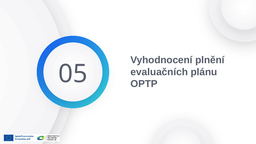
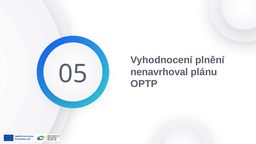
evaluačních: evaluačních -> nenavrhoval
